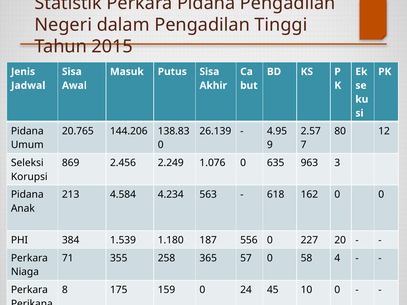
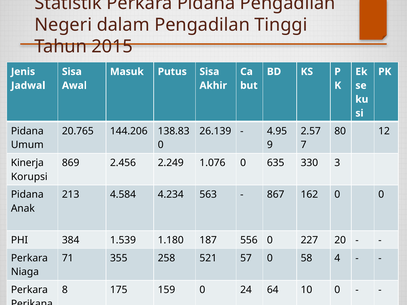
Seleksi: Seleksi -> Kinerja
963: 963 -> 330
618: 618 -> 867
365: 365 -> 521
45: 45 -> 64
